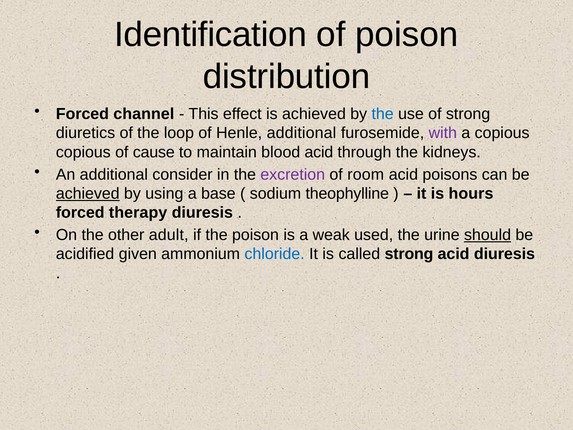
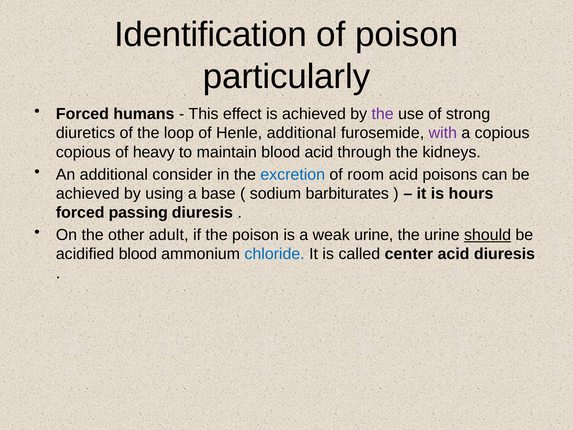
distribution: distribution -> particularly
channel: channel -> humans
the at (383, 114) colour: blue -> purple
cause: cause -> heavy
excretion colour: purple -> blue
achieved at (88, 193) underline: present -> none
theophylline: theophylline -> barbiturates
therapy: therapy -> passing
weak used: used -> urine
acidified given: given -> blood
called strong: strong -> center
